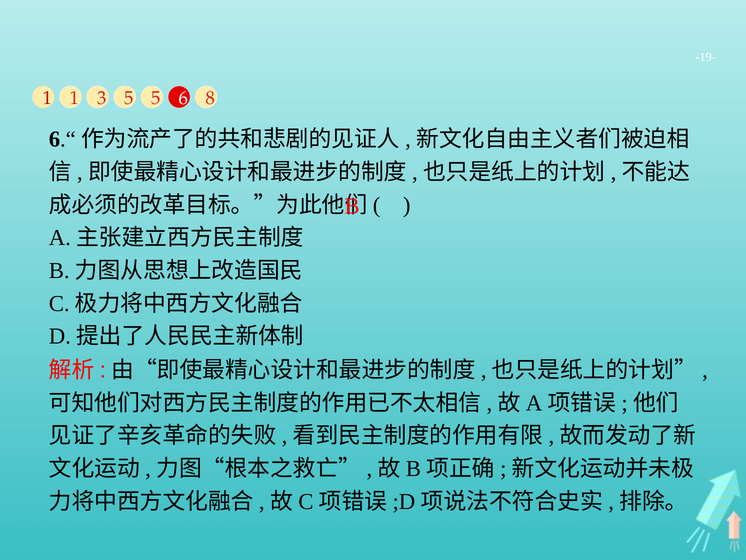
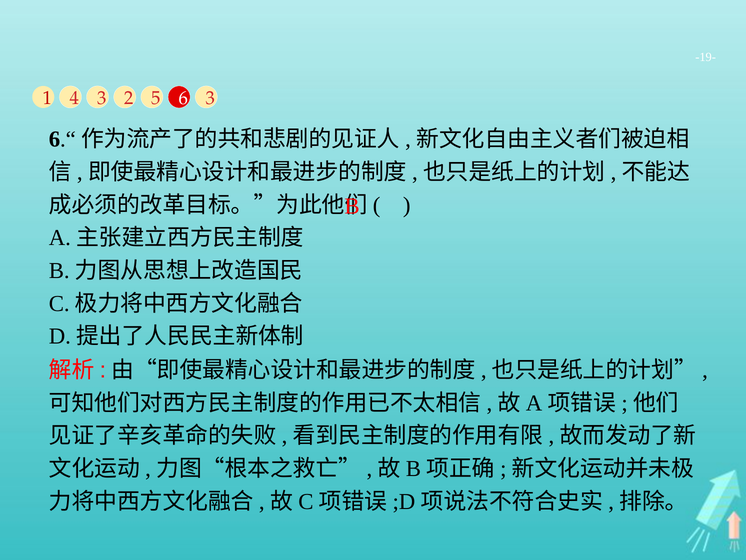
1 1: 1 -> 4
3 5: 5 -> 2
6 8: 8 -> 3
